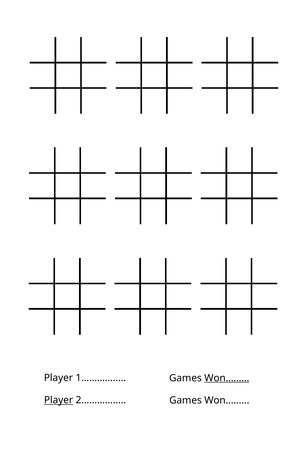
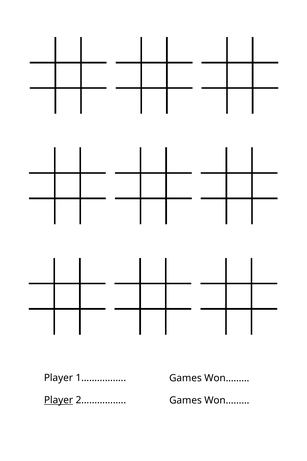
Won……… at (227, 378) underline: present -> none
